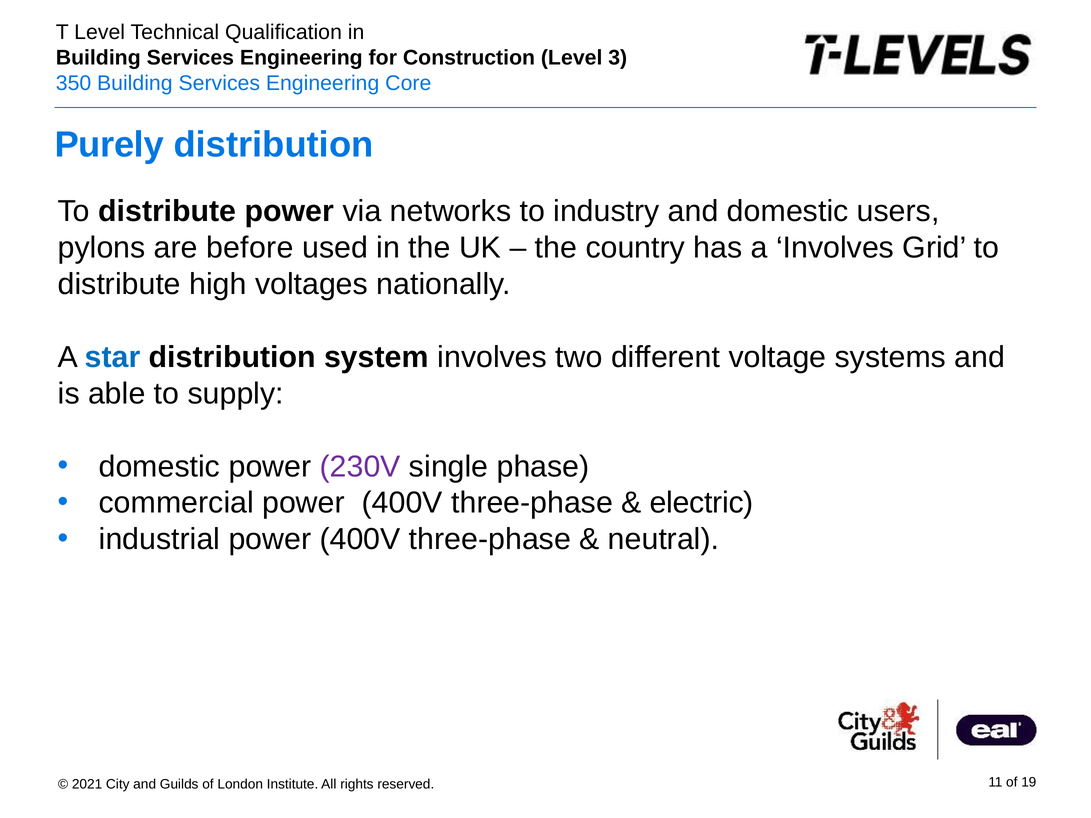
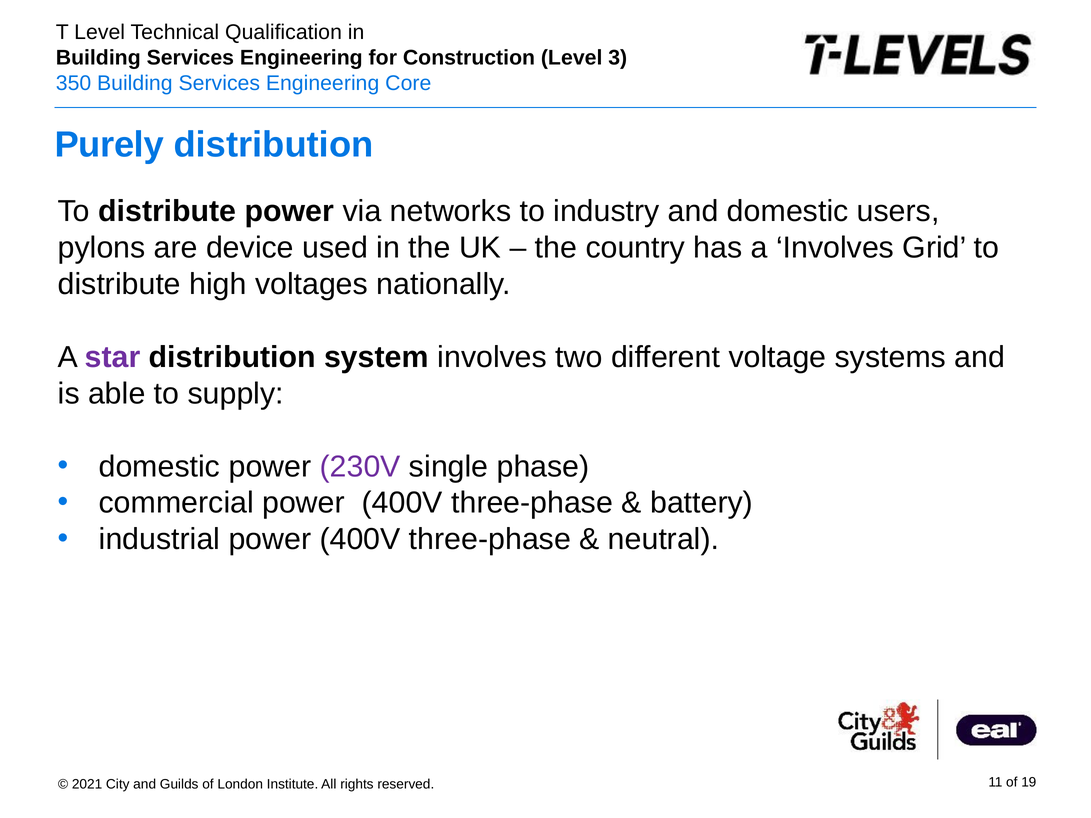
before: before -> device
star colour: blue -> purple
electric: electric -> battery
